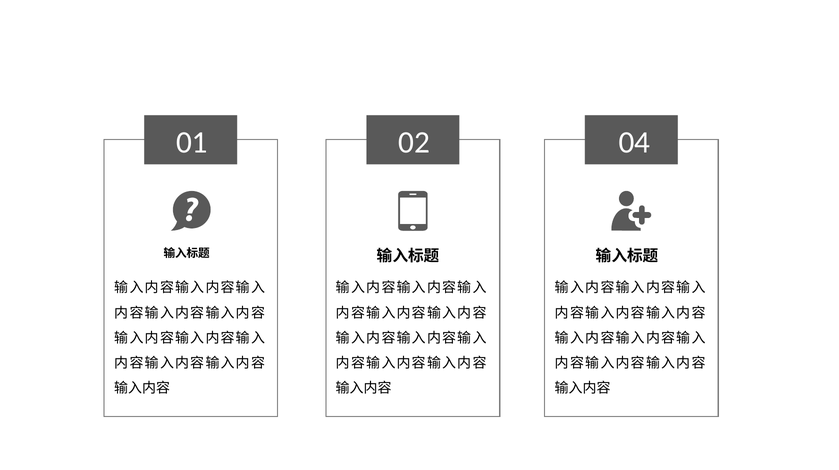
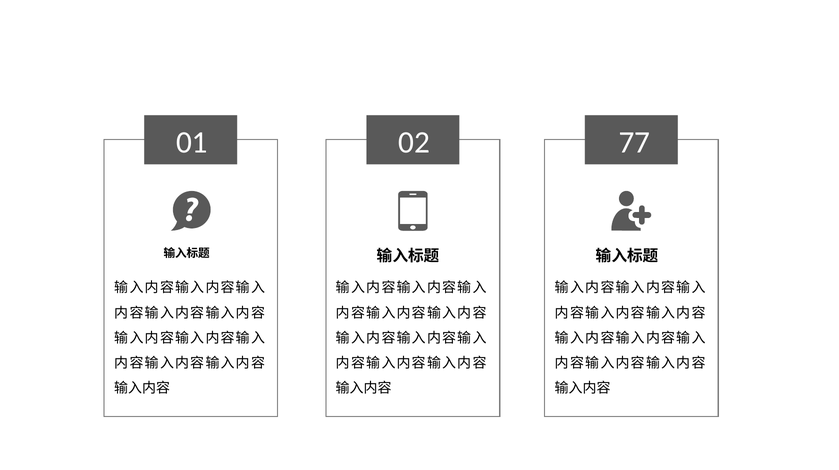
04: 04 -> 77
